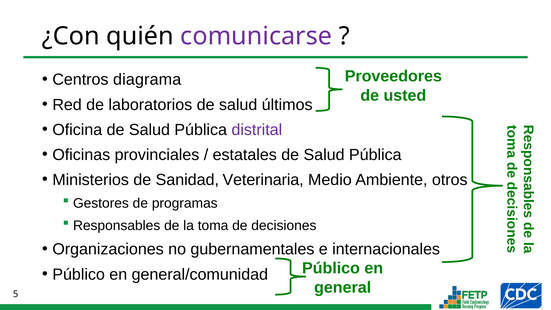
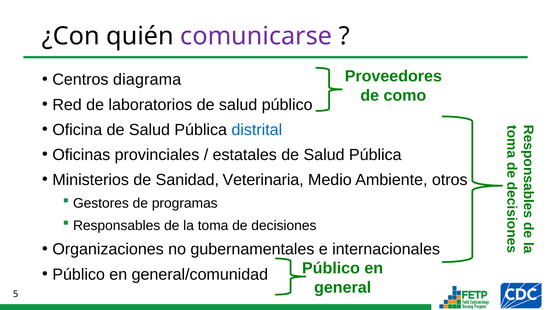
usted: usted -> como
salud últimos: últimos -> público
distrital colour: purple -> blue
